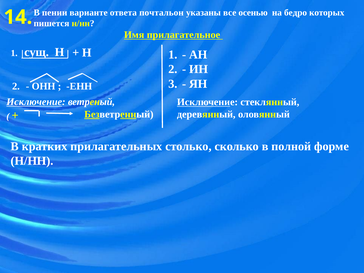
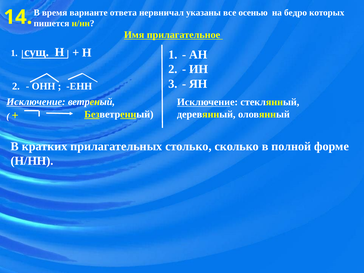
пении: пении -> время
почтальон: почтальон -> нервничал
